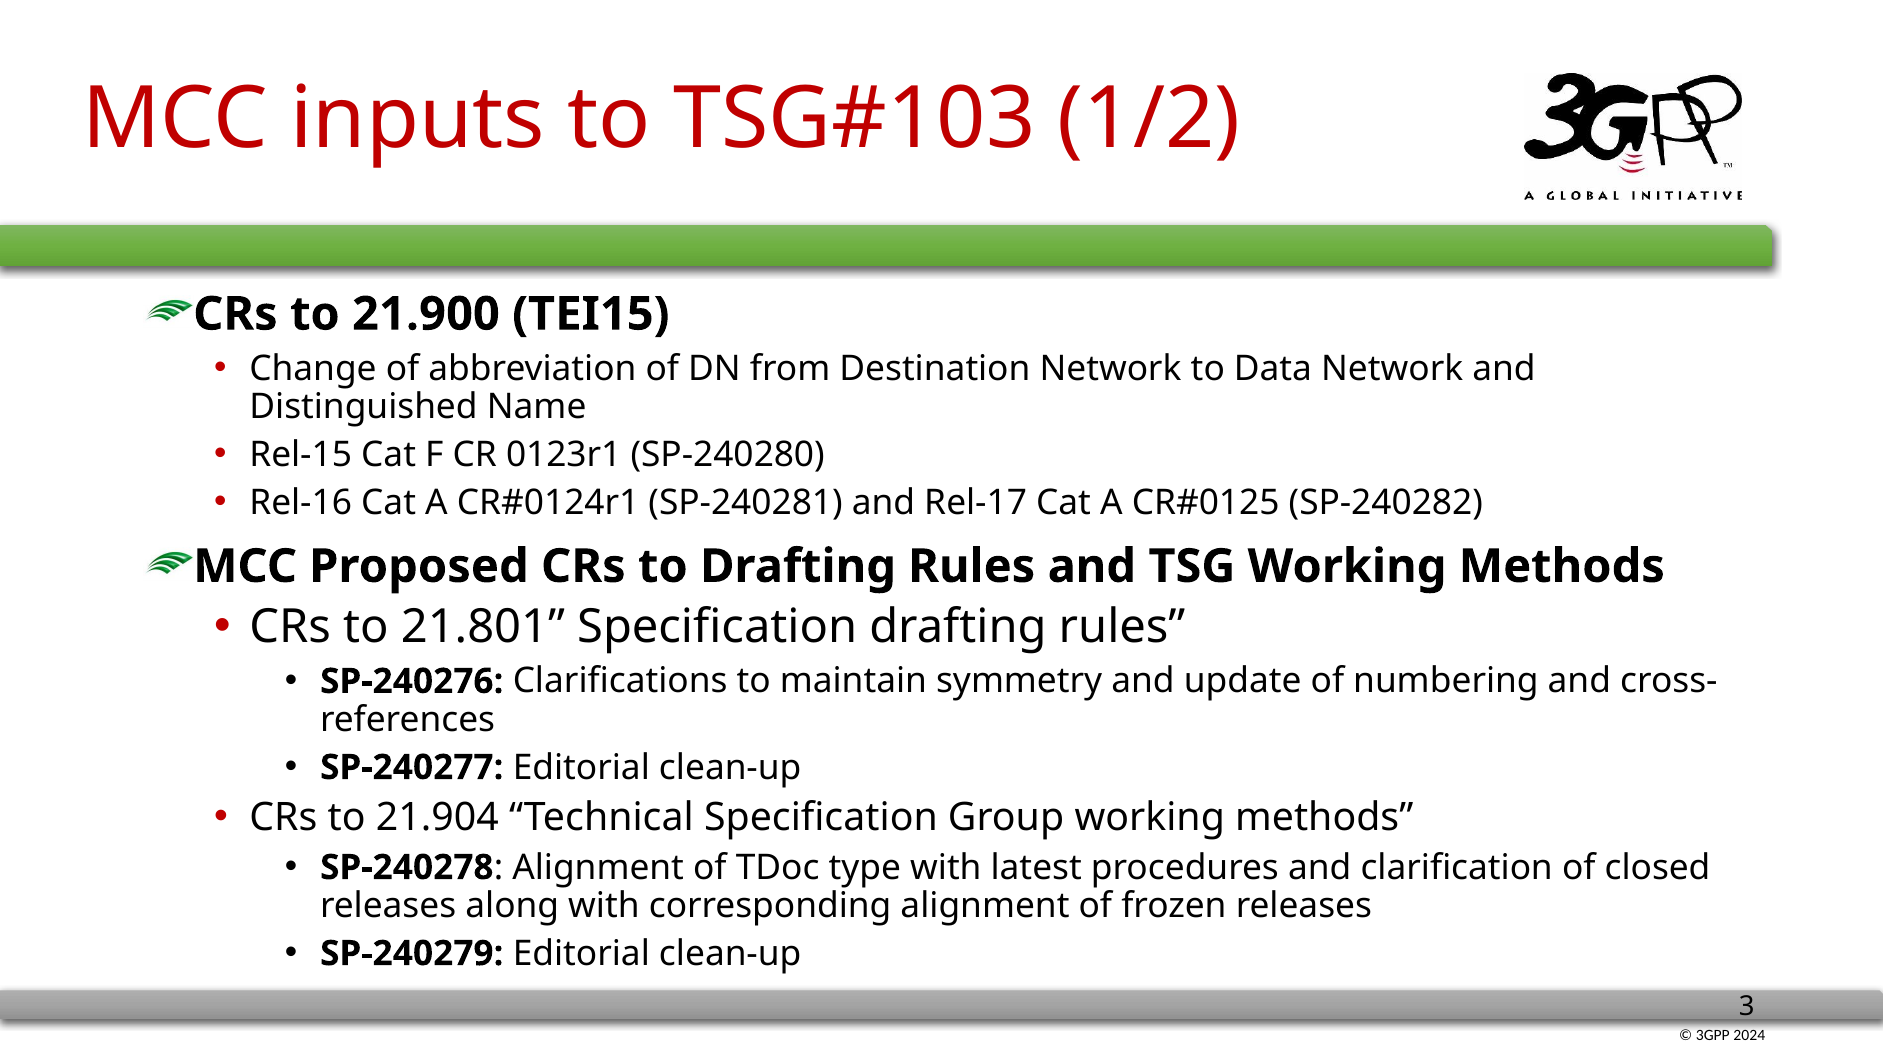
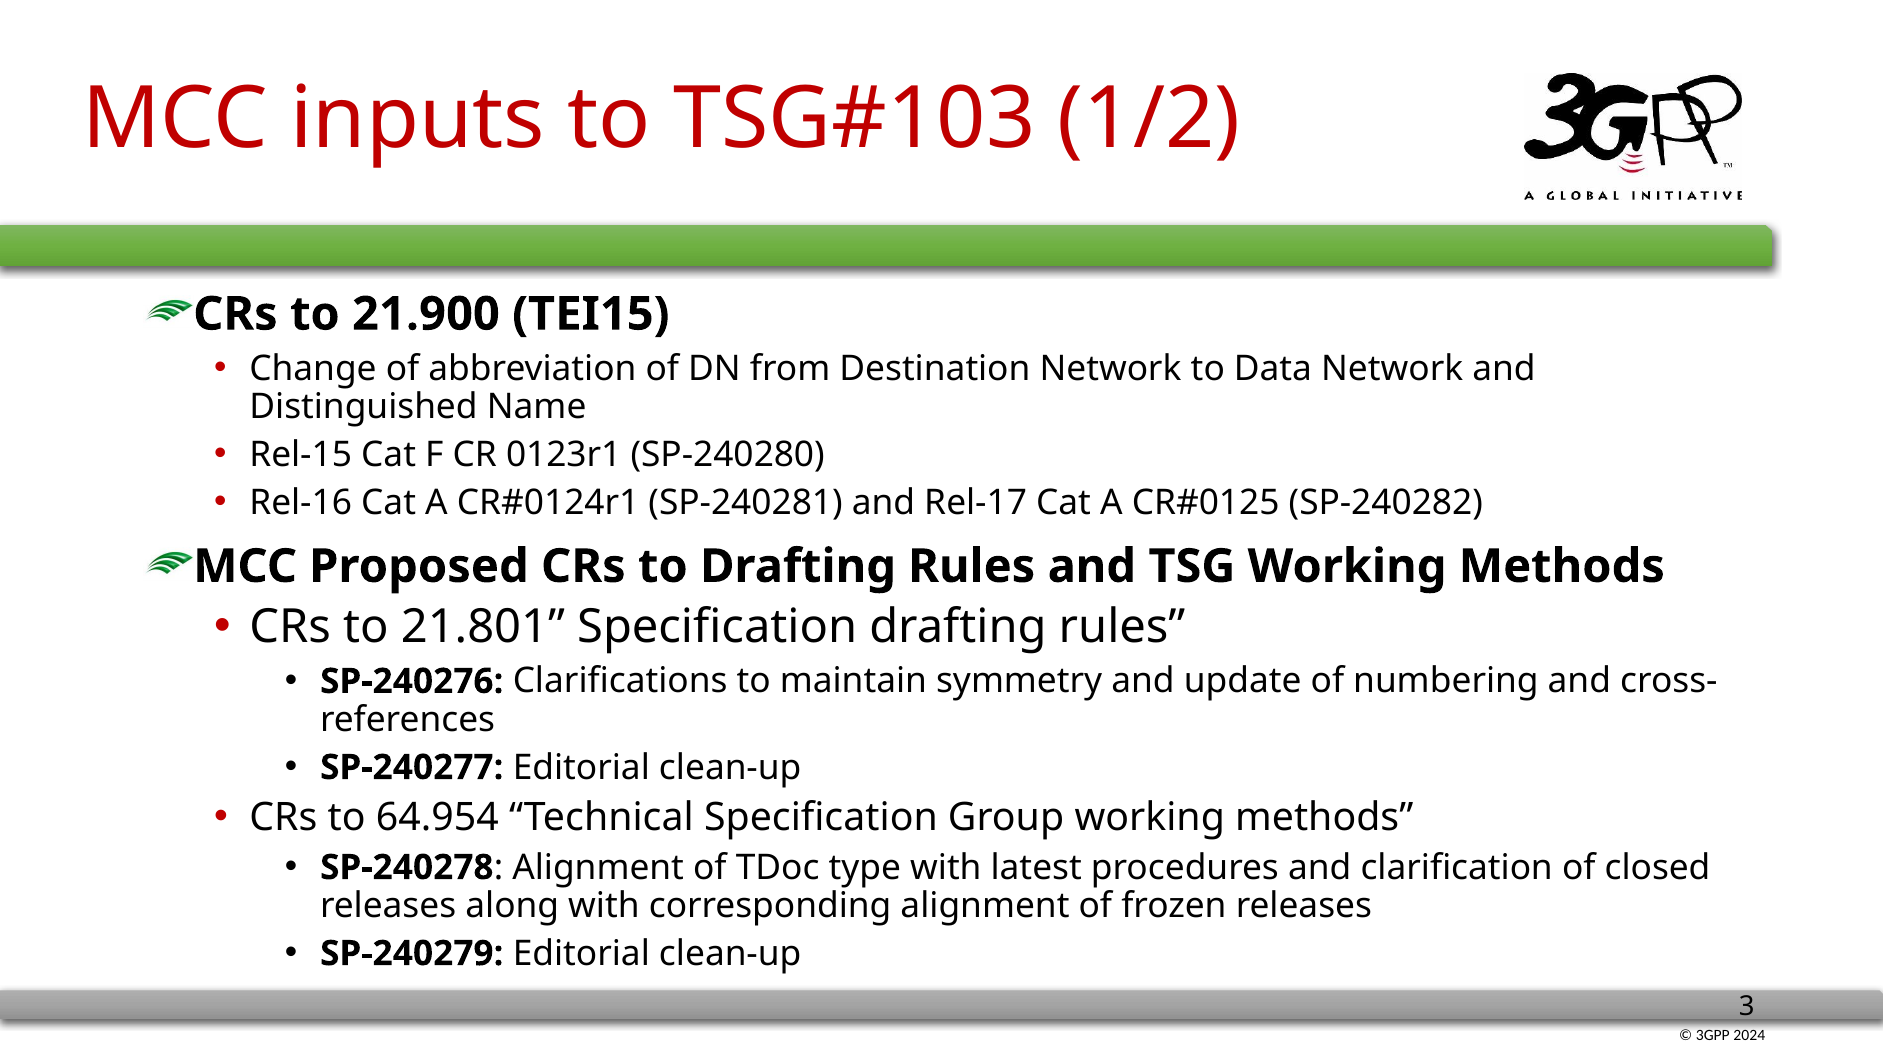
21.904: 21.904 -> 64.954
